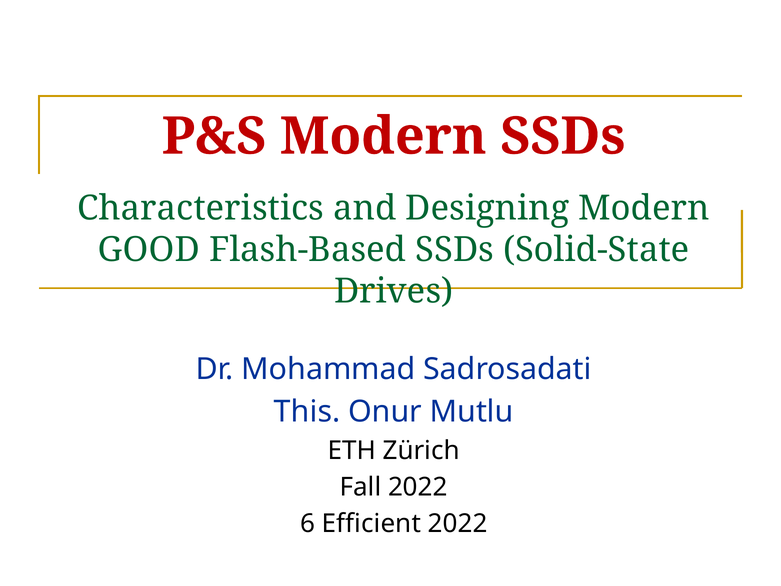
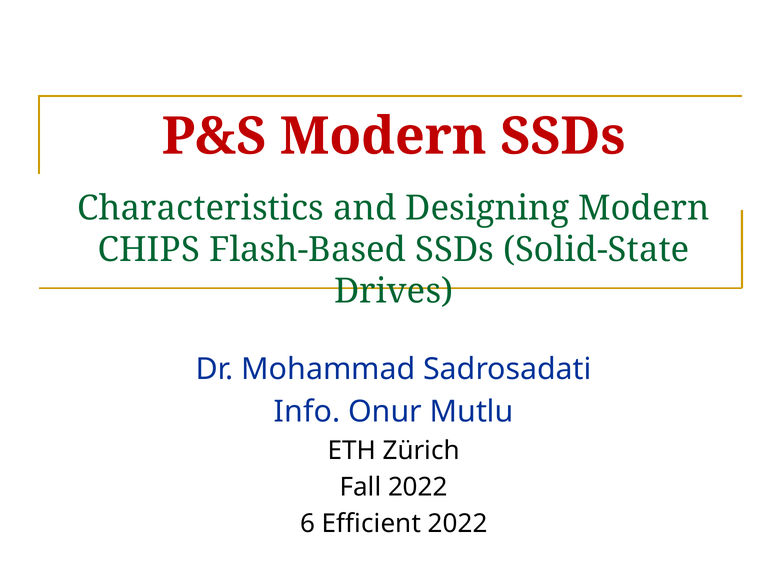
GOOD: GOOD -> CHIPS
This: This -> Info
